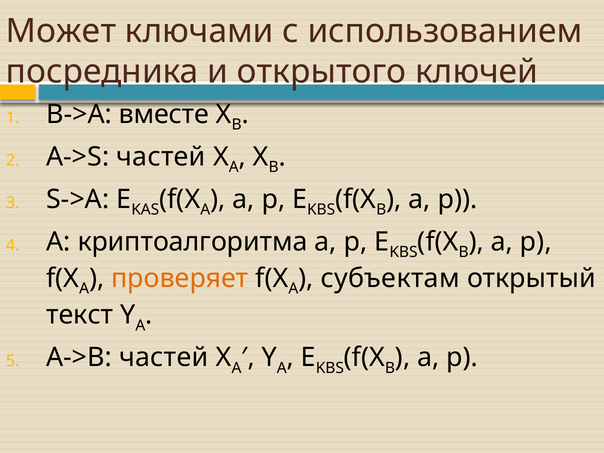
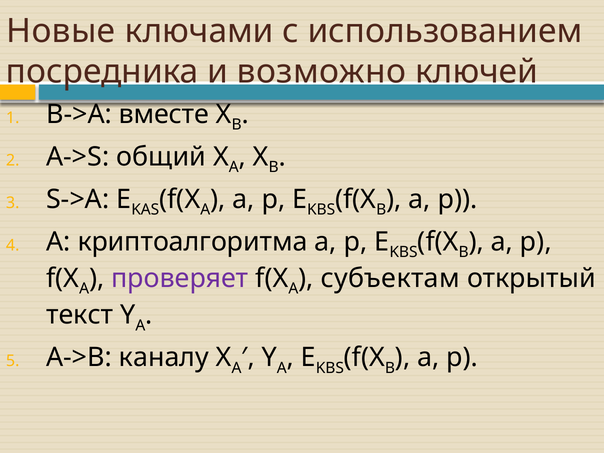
Может: Может -> Новые
открытого: открытого -> возможно
A->S частей: частей -> общий
проверяет colour: orange -> purple
A->B частей: частей -> каналу
